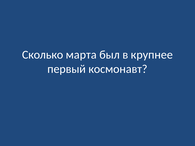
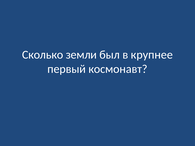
марта: марта -> земли
